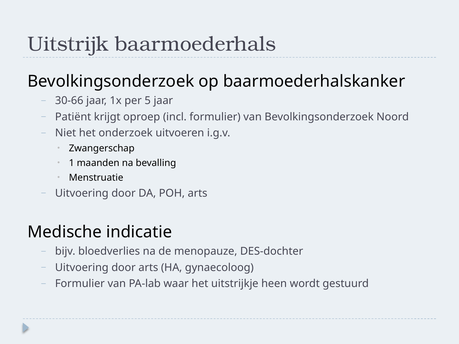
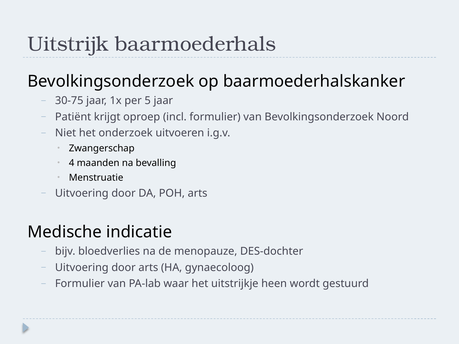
30-66: 30-66 -> 30-75
1: 1 -> 4
